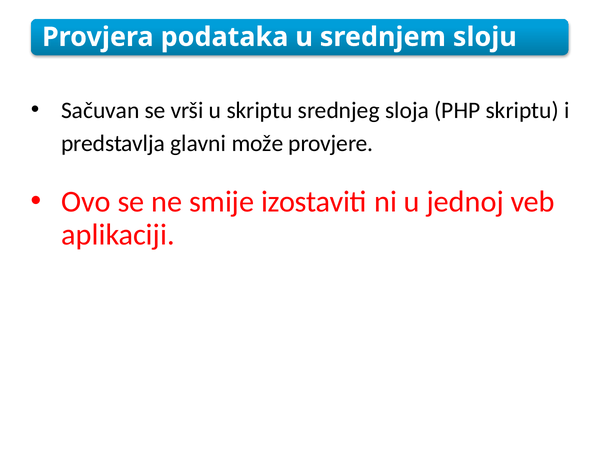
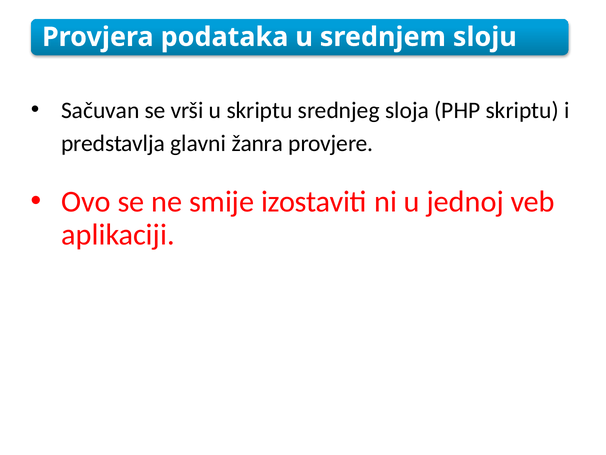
može: može -> žanra
